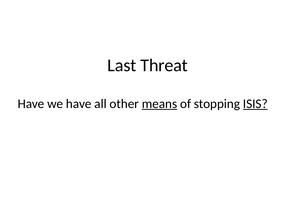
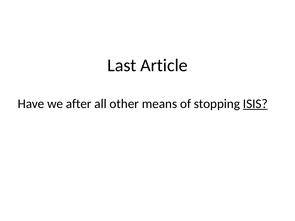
Threat: Threat -> Article
we have: have -> after
means underline: present -> none
